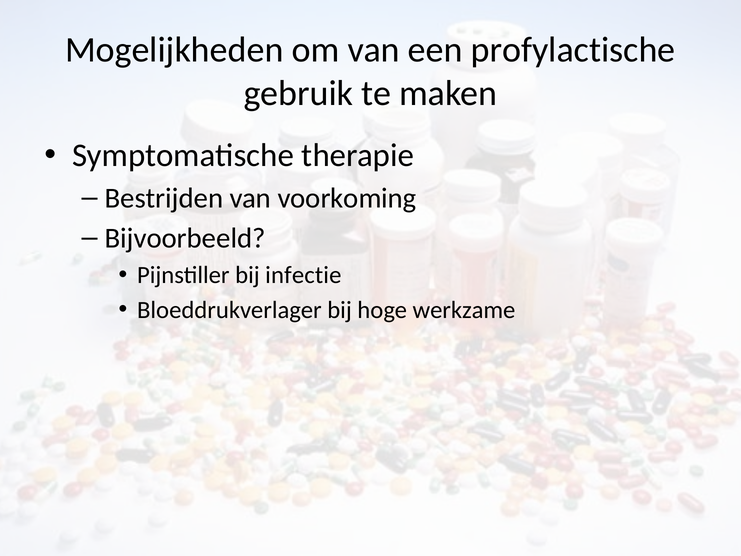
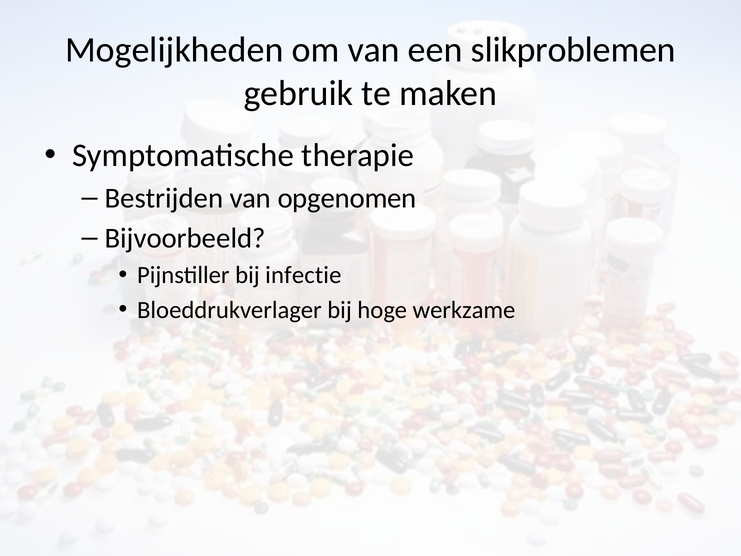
profylactische: profylactische -> slikproblemen
voorkoming: voorkoming -> opgenomen
